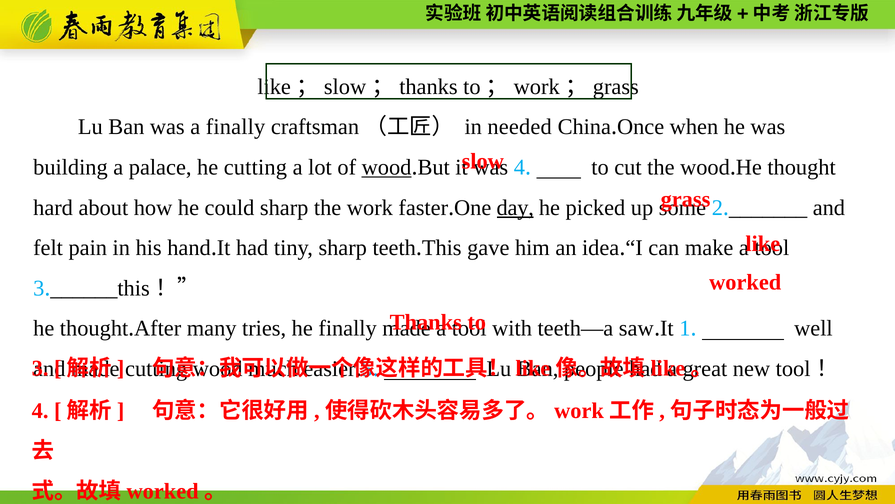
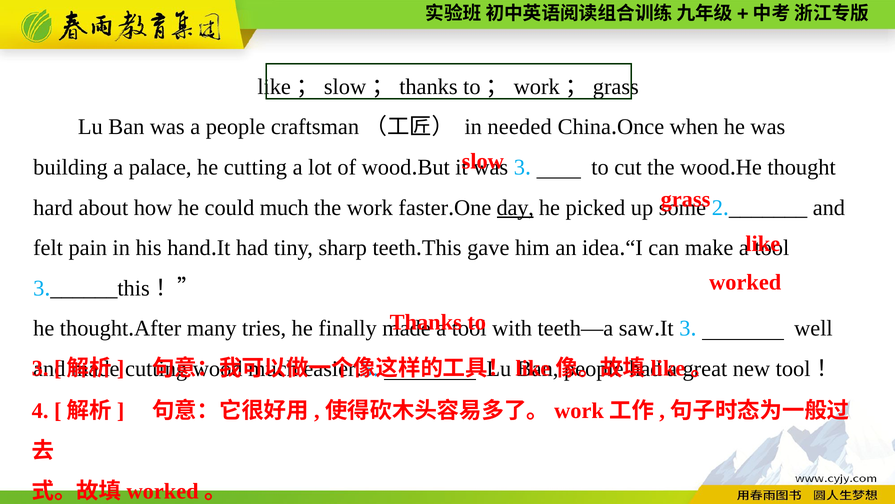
a finally: finally -> people
wood at (387, 167) underline: present -> none
4 at (519, 167): 4 -> 3
could sharp: sharp -> much
It 1: 1 -> 3
